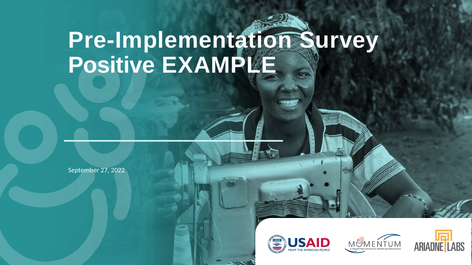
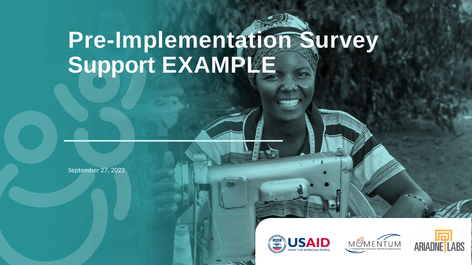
Positive: Positive -> Support
